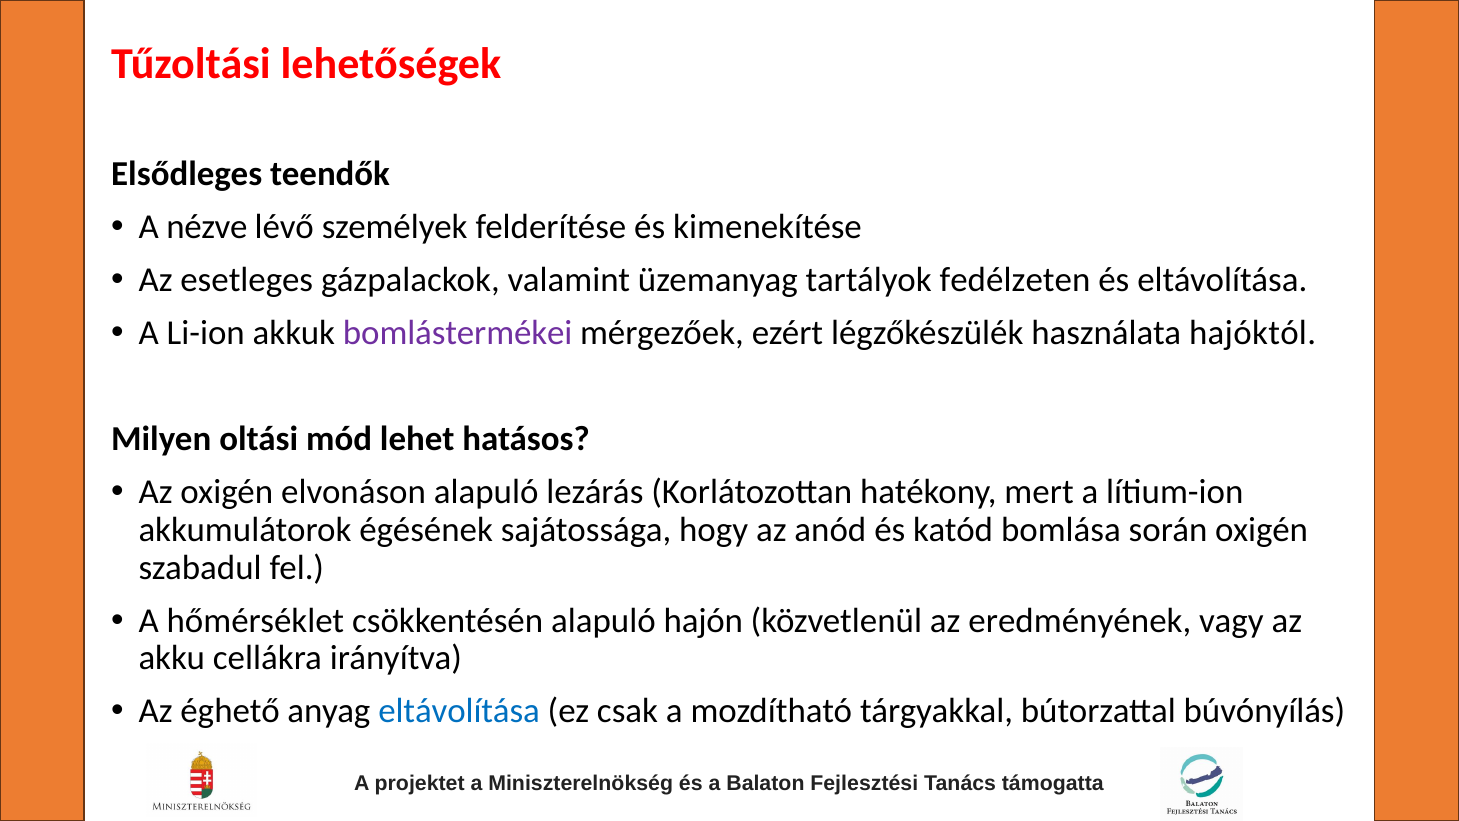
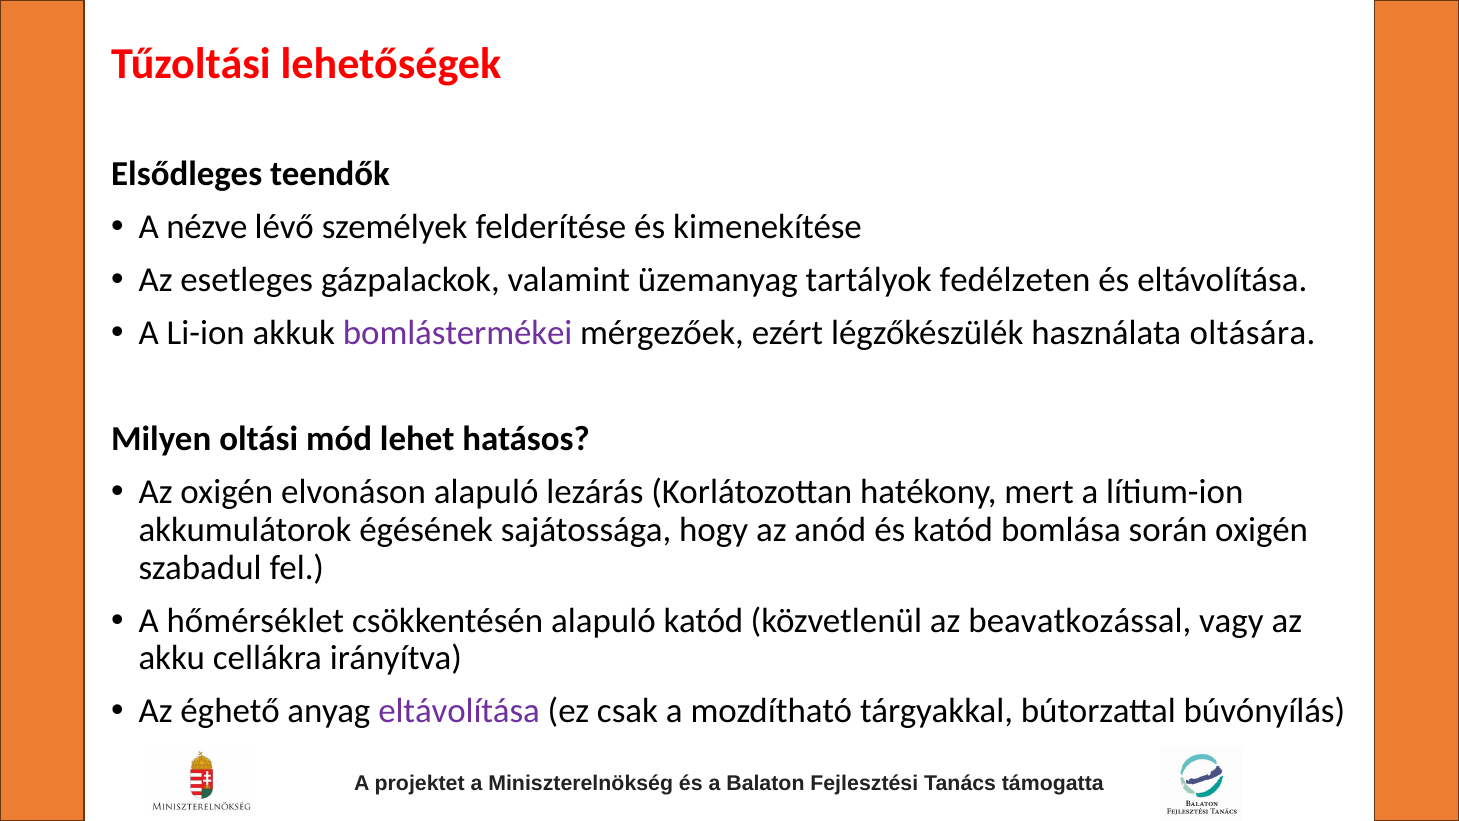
hajóktól: hajóktól -> oltására
alapuló hajón: hajón -> katód
eredményének: eredményének -> beavatkozással
eltávolítása at (459, 711) colour: blue -> purple
